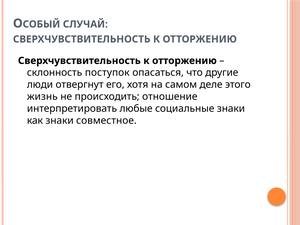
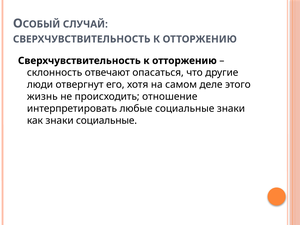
поступок: поступок -> отвечают
знаки совместное: совместное -> социальные
